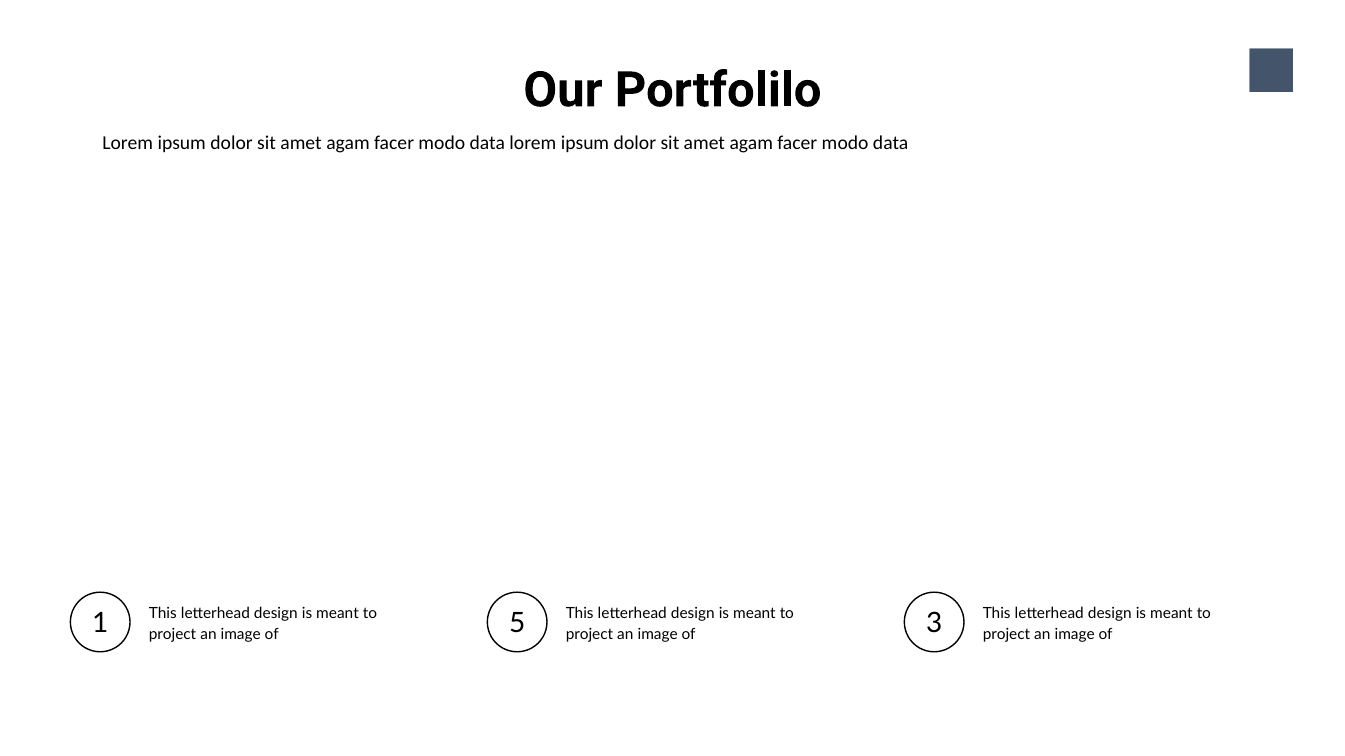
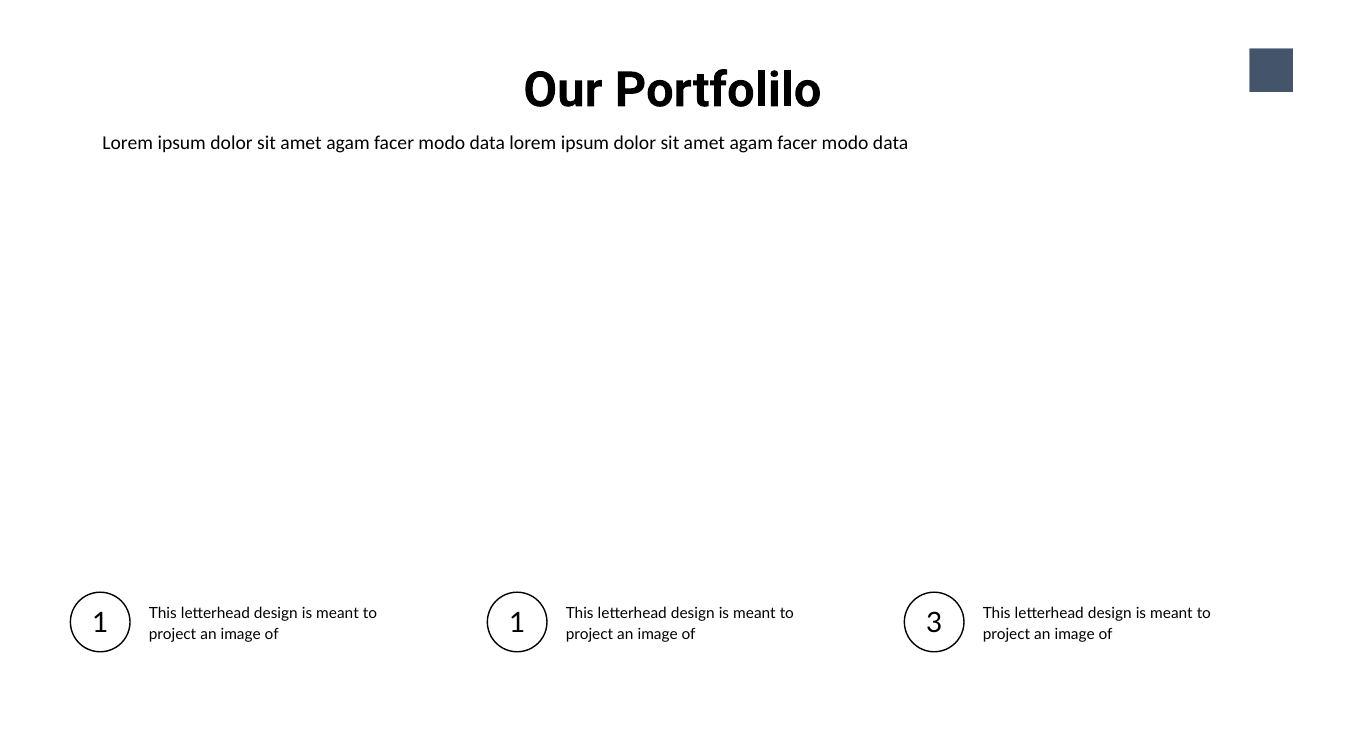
of 5: 5 -> 1
